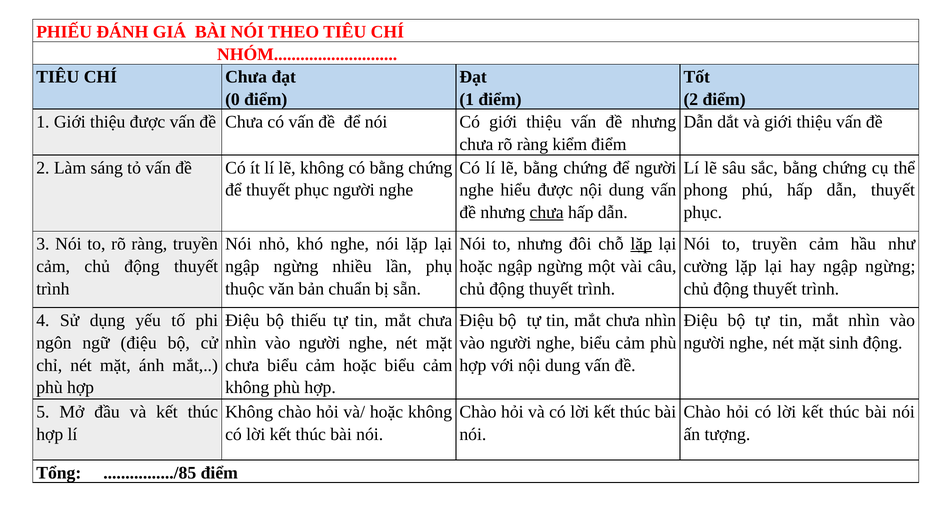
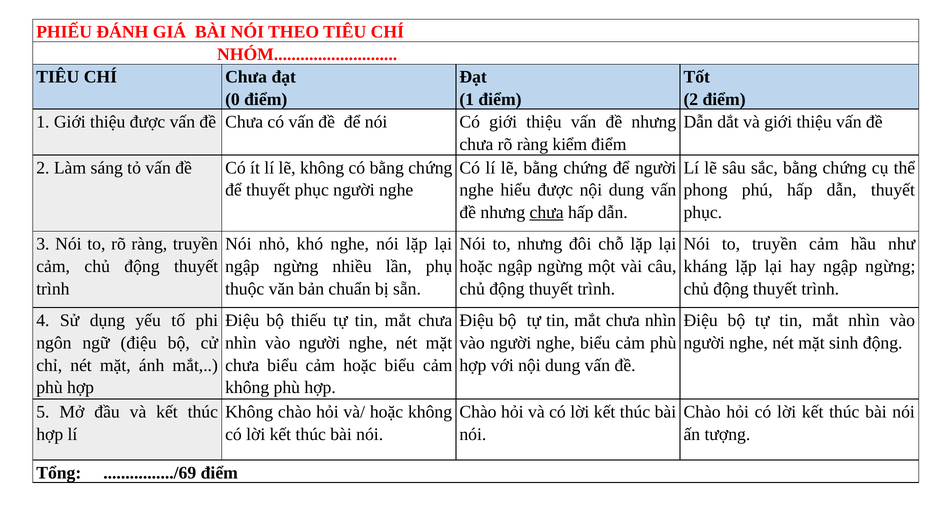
lặp at (641, 244) underline: present -> none
cường: cường -> kháng
................/85: ................/85 -> ................/69
